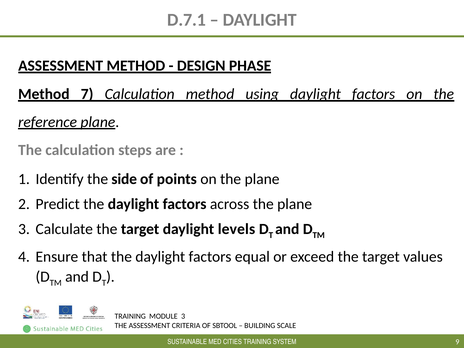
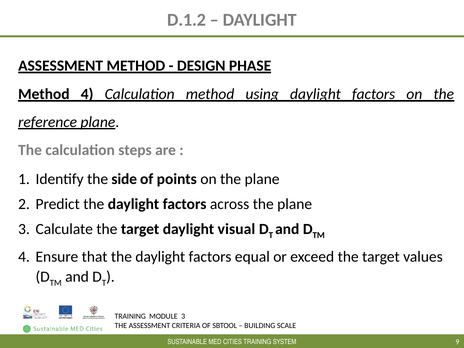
D.7.1: D.7.1 -> D.1.2
Method 7: 7 -> 4
levels: levels -> visual
